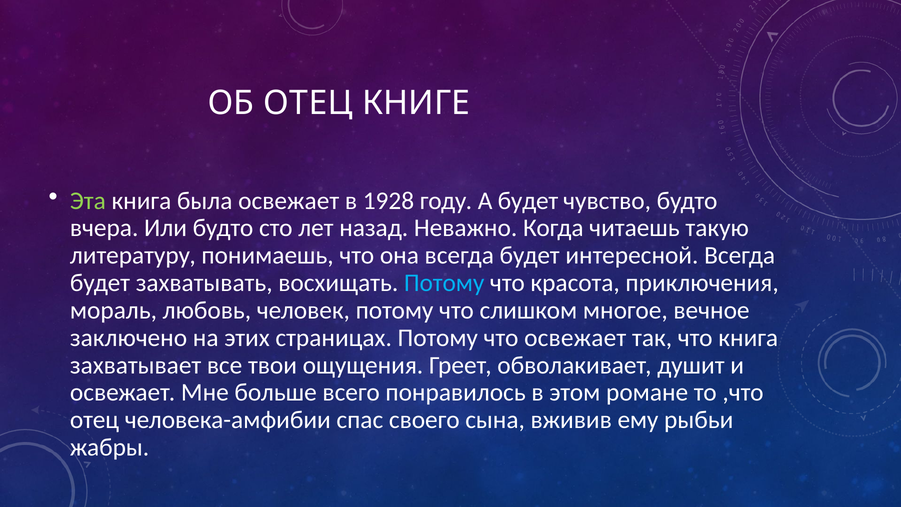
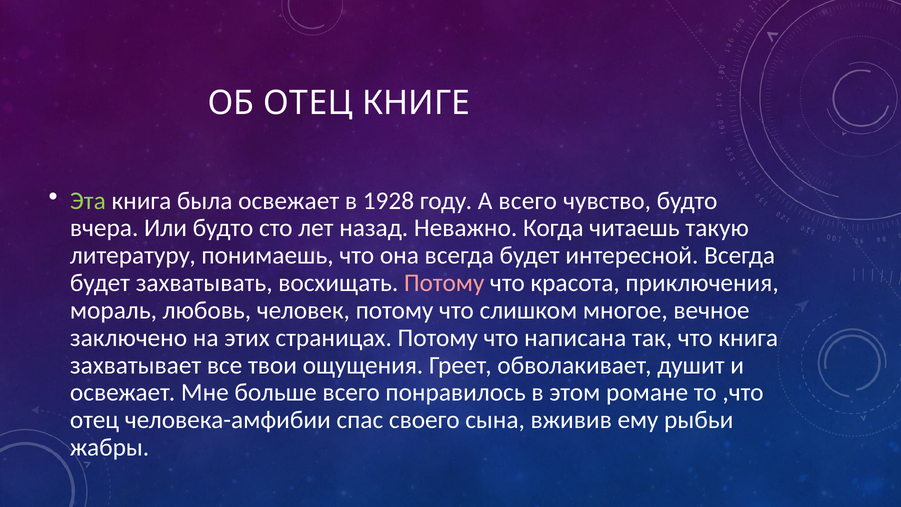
А будет: будет -> всего
Потому at (444, 283) colour: light blue -> pink
что освежает: освежает -> написана
